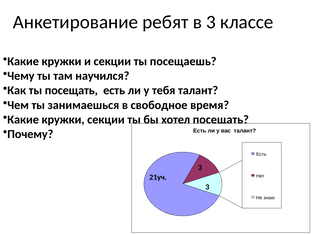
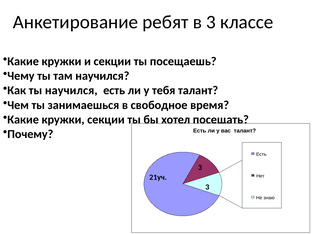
ты посещать: посещать -> научился
